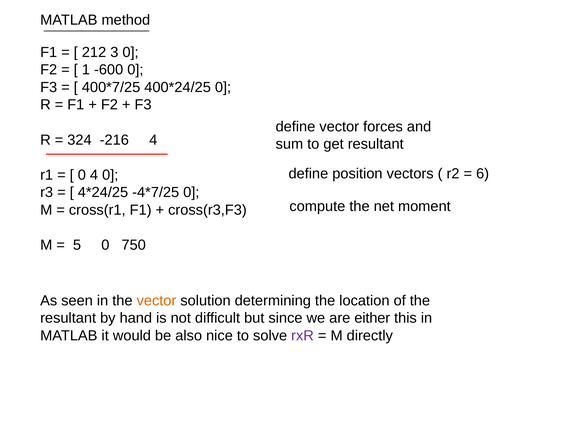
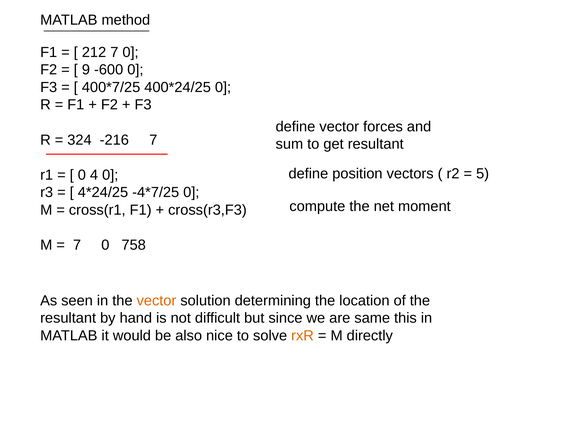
212 3: 3 -> 7
1: 1 -> 9
-216 4: 4 -> 7
6: 6 -> 5
5 at (77, 245): 5 -> 7
750: 750 -> 758
either: either -> same
rxR colour: purple -> orange
